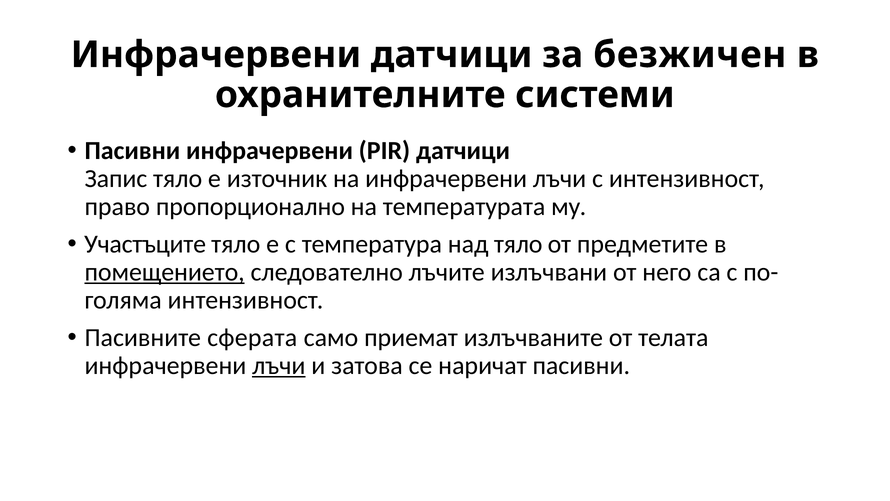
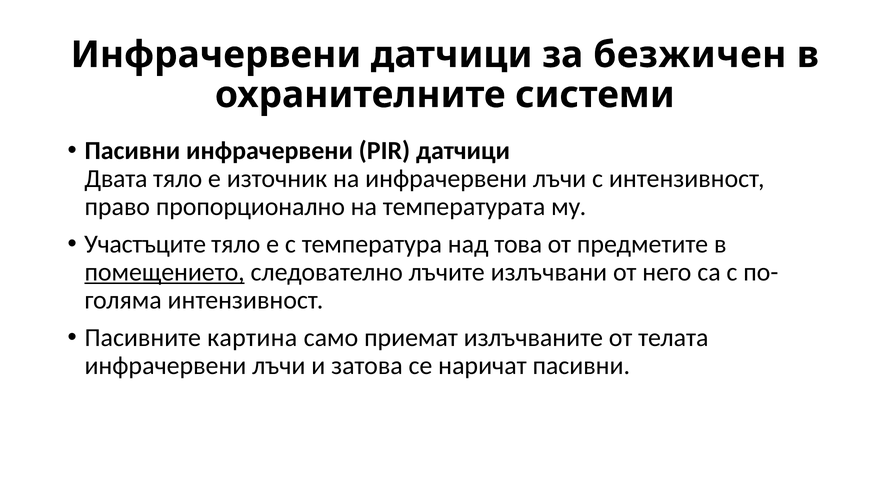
Запис: Запис -> Двата
над тяло: тяло -> това
сферата: сферата -> картина
лъчи at (279, 365) underline: present -> none
